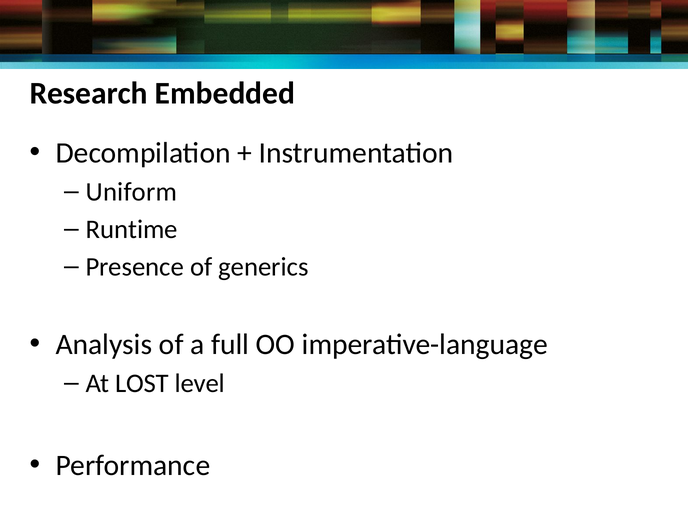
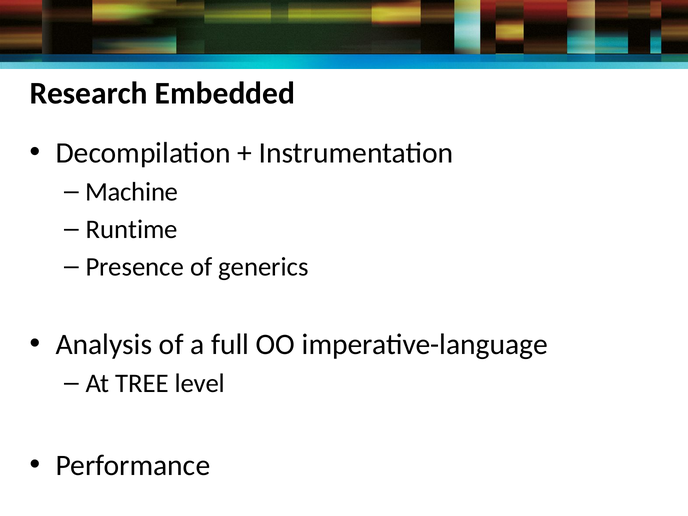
Uniform: Uniform -> Machine
LOST: LOST -> TREE
